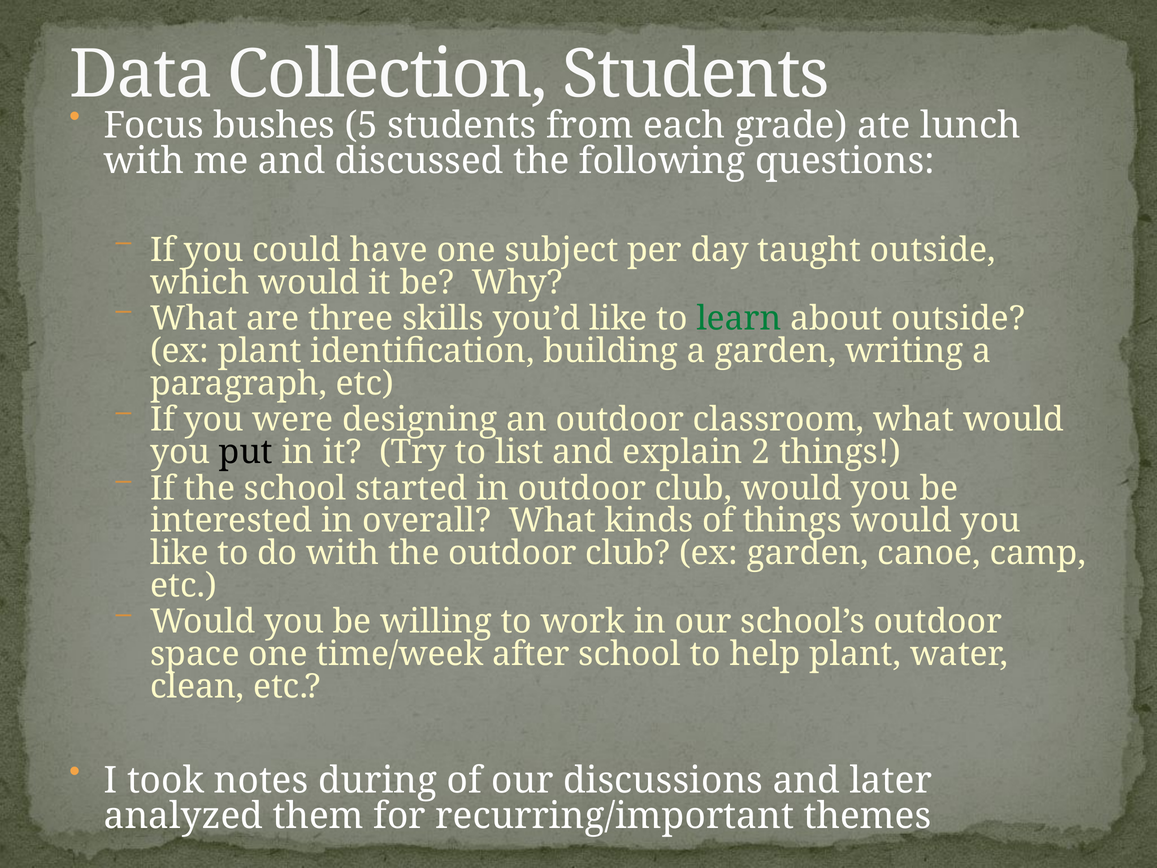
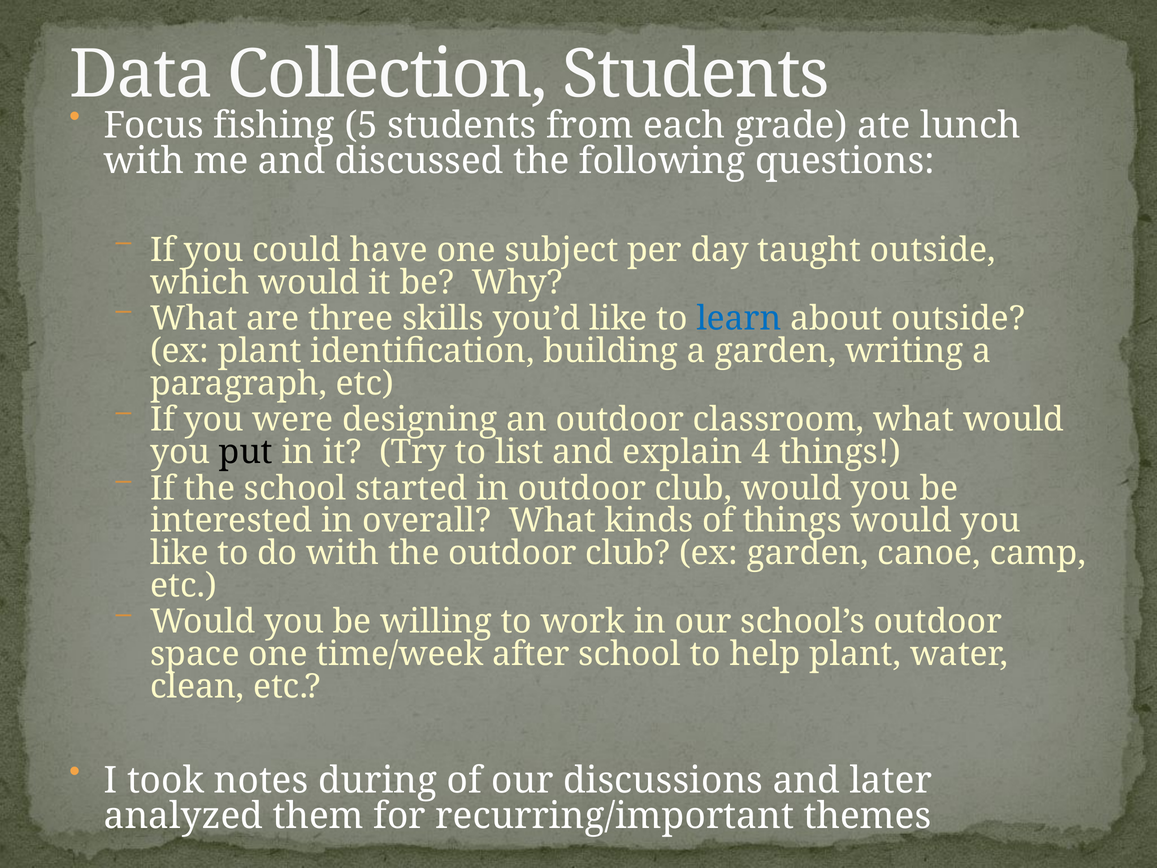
bushes: bushes -> fishing
learn colour: green -> blue
2: 2 -> 4
